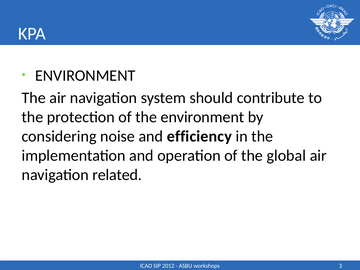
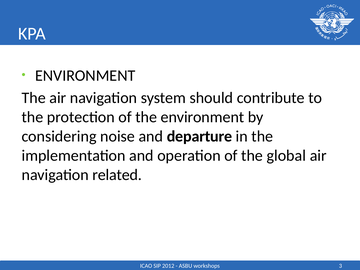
efficiency: efficiency -> departure
